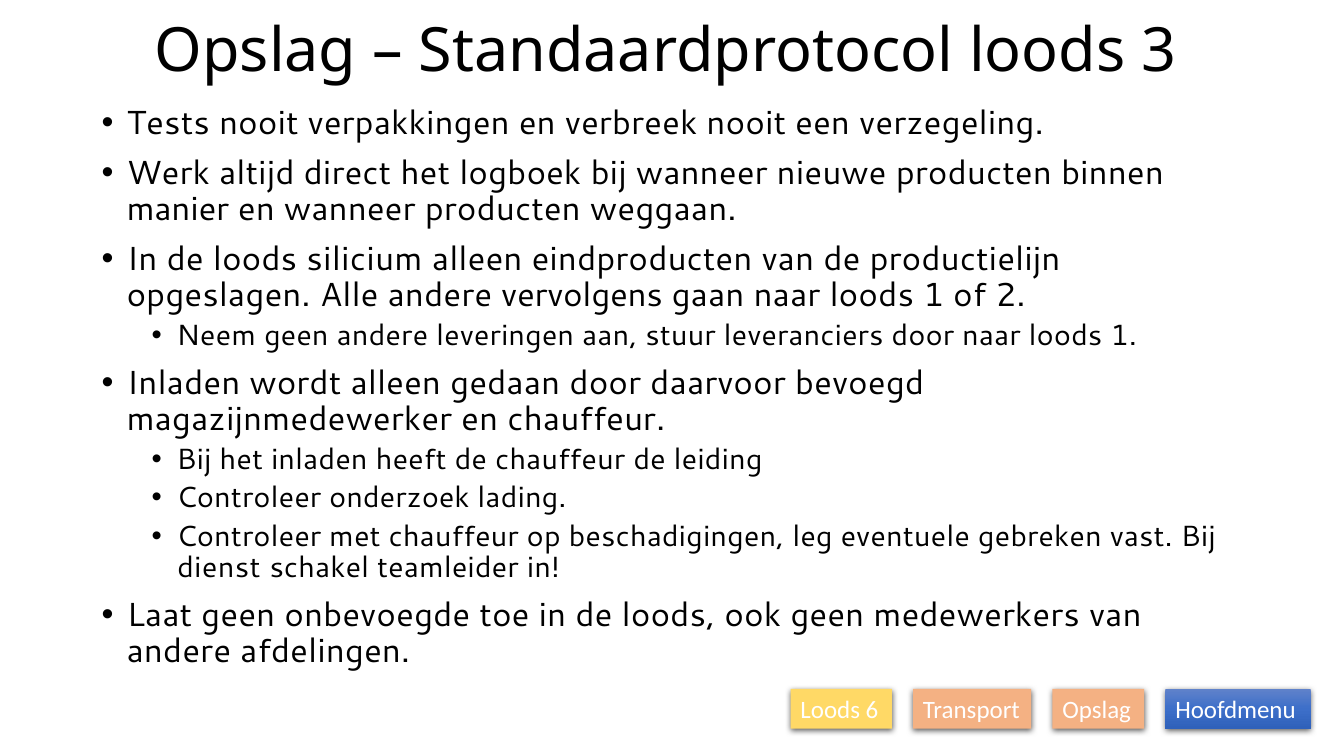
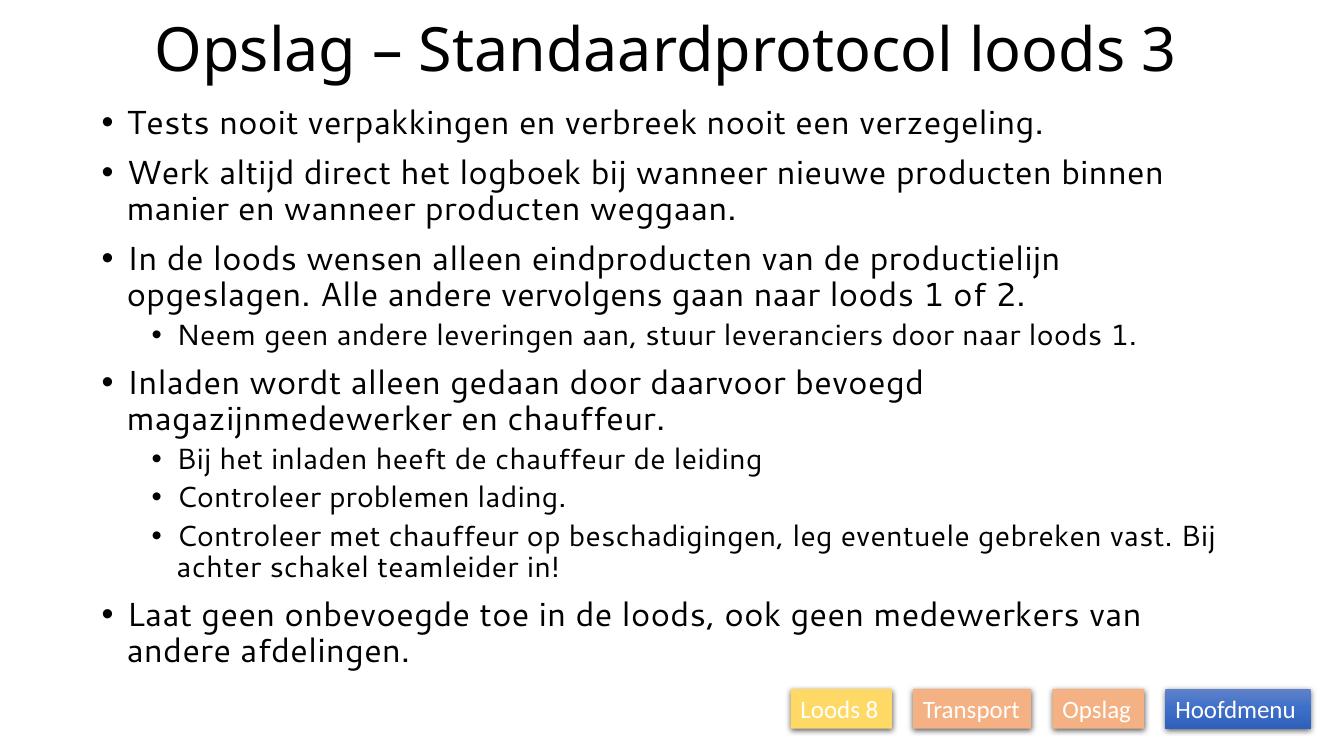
silicium: silicium -> wensen
onderzoek: onderzoek -> problemen
dienst: dienst -> achter
6: 6 -> 8
